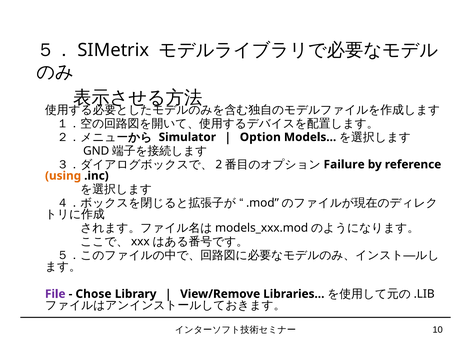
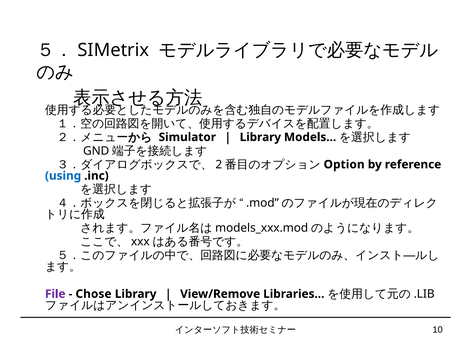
Option at (260, 137): Option -> Library
Failure: Failure -> Option
using colour: orange -> blue
